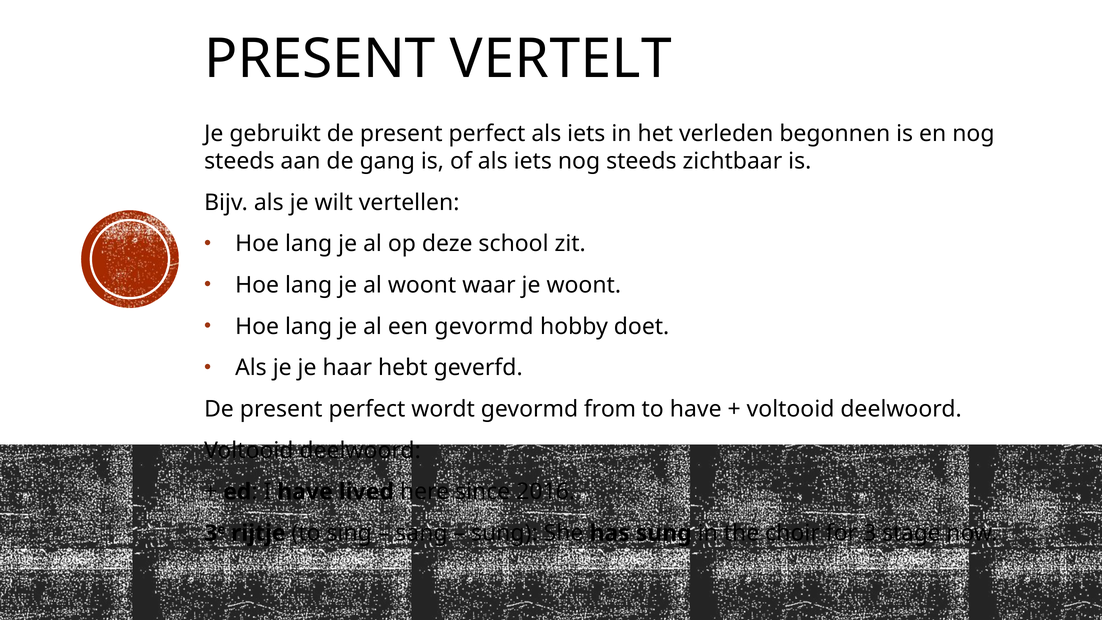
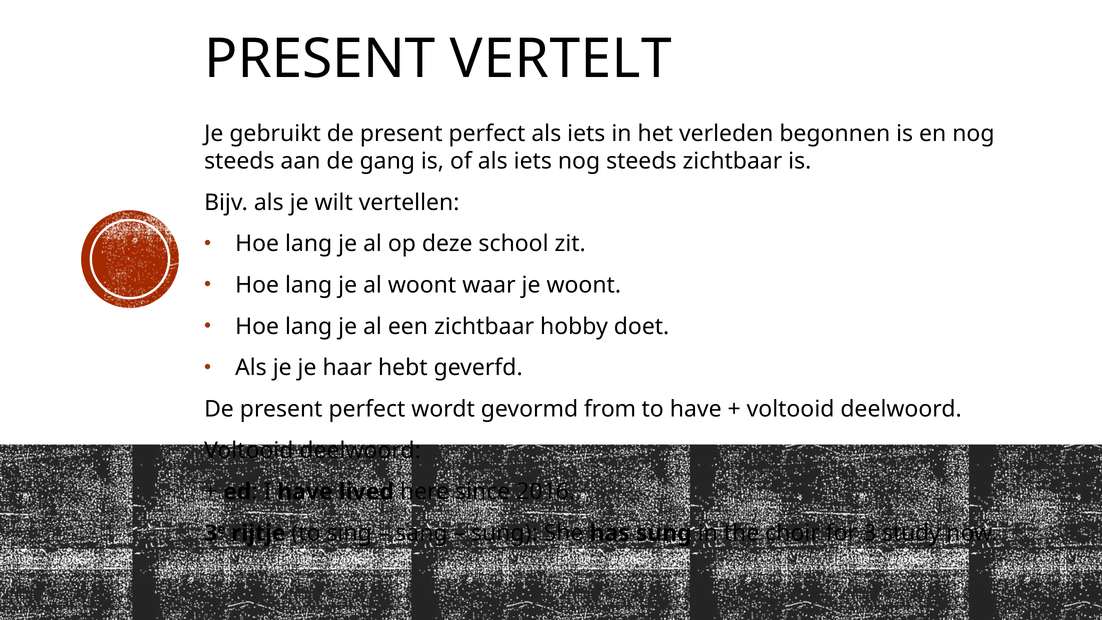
een gevormd: gevormd -> zichtbaar
stage: stage -> study
